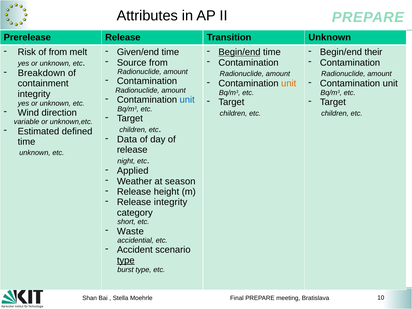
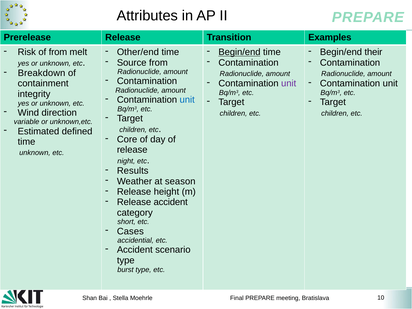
Transition Unknown: Unknown -> Examples
Given/end: Given/end -> Other/end
unit at (289, 84) colour: orange -> purple
Data: Data -> Core
Applied: Applied -> Results
Release integrity: integrity -> accident
Waste: Waste -> Cases
type at (126, 260) underline: present -> none
